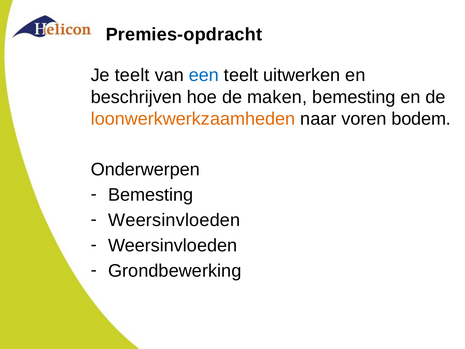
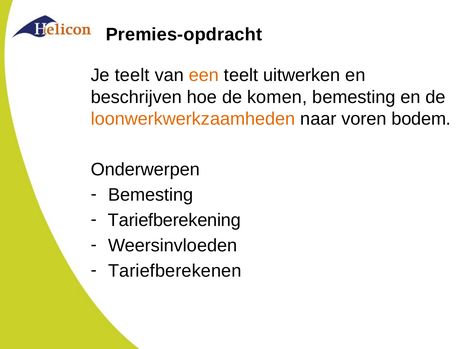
een colour: blue -> orange
maken: maken -> komen
Weersinvloeden at (174, 220): Weersinvloeden -> Tariefberekening
Grondbewerking: Grondbewerking -> Tariefberekenen
